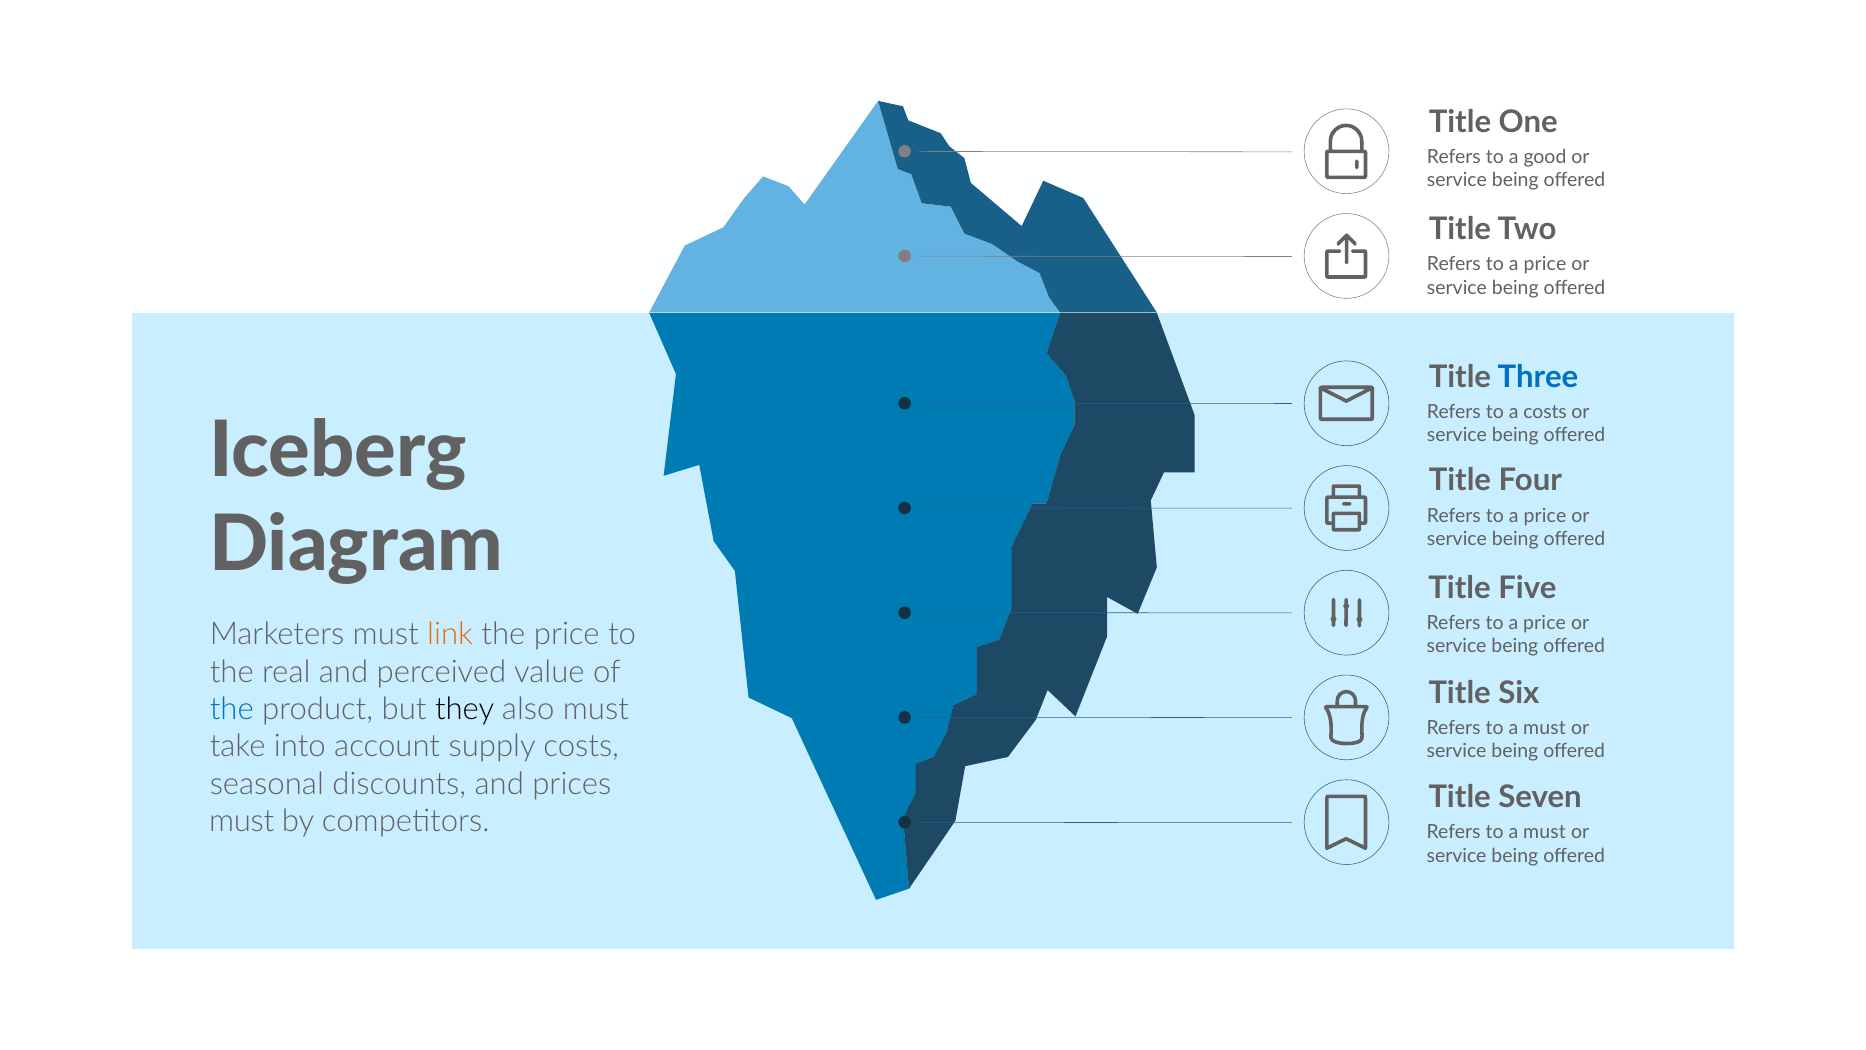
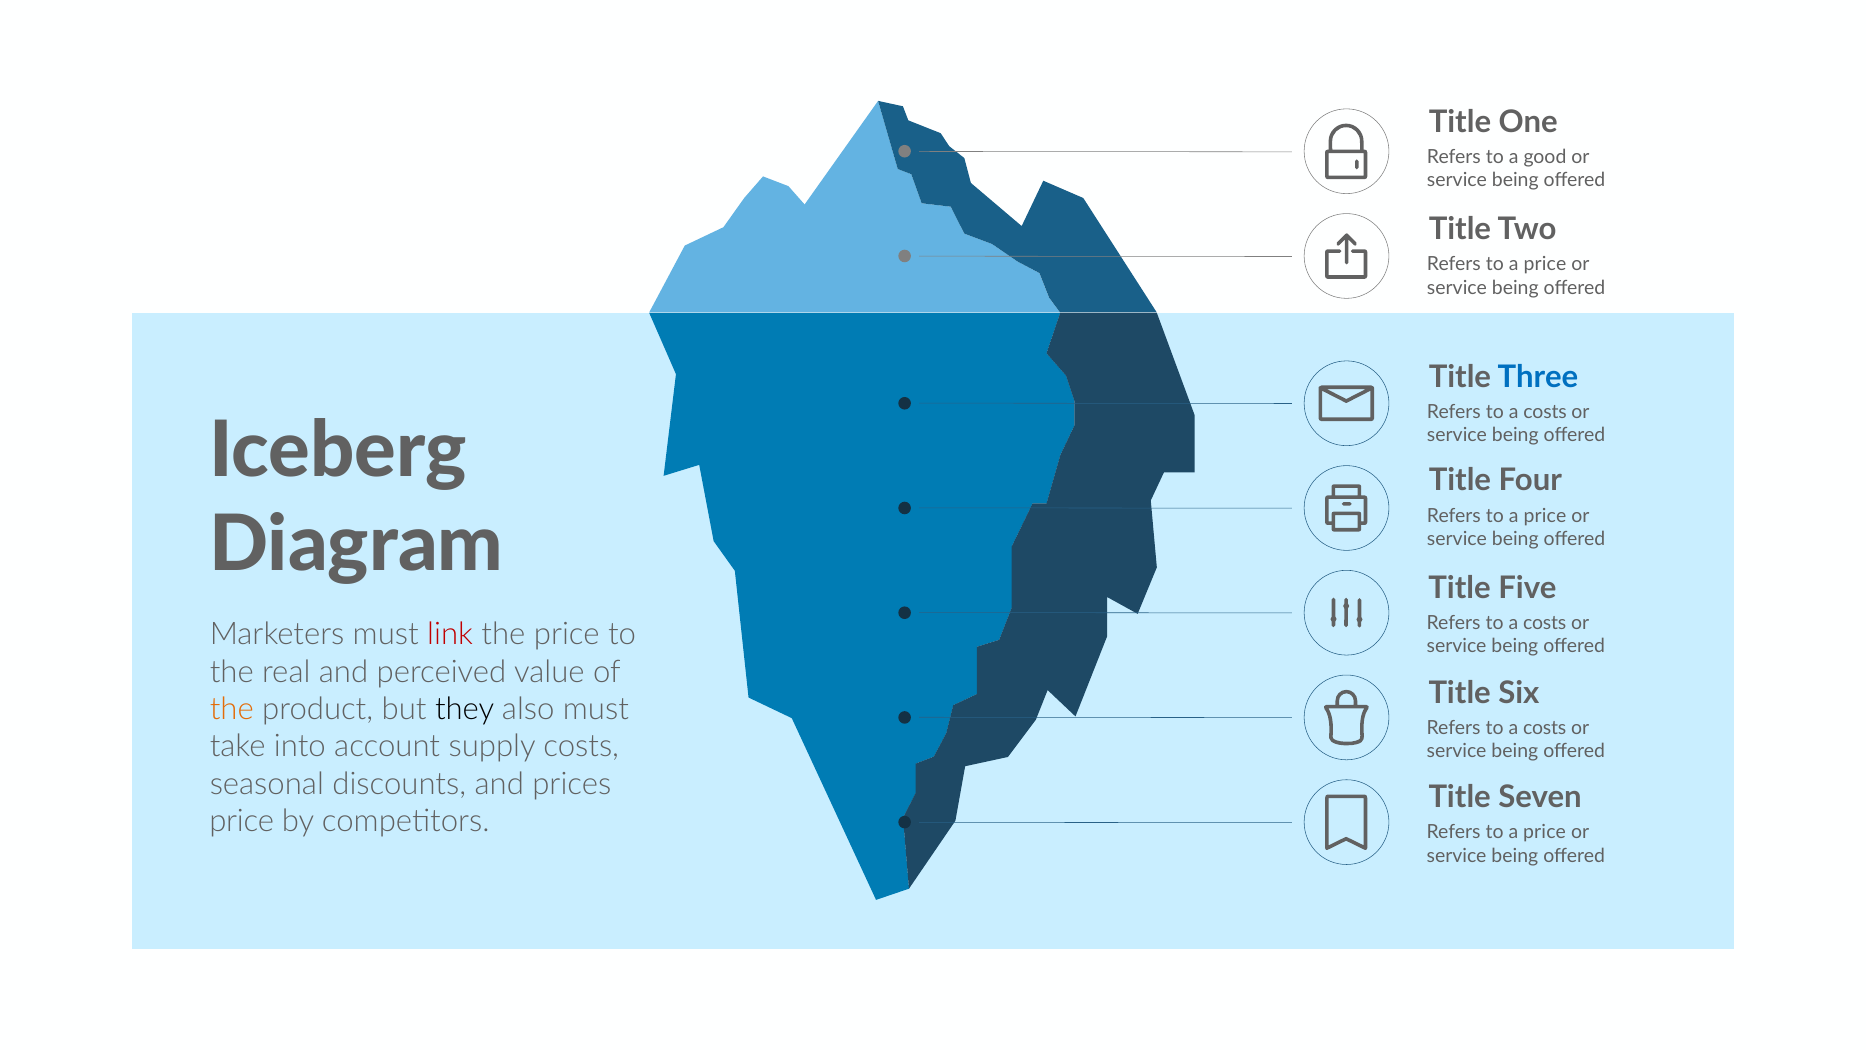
price at (1545, 623): price -> costs
link colour: orange -> red
the at (232, 709) colour: blue -> orange
must at (1545, 728): must -> costs
must at (242, 821): must -> price
must at (1545, 832): must -> price
